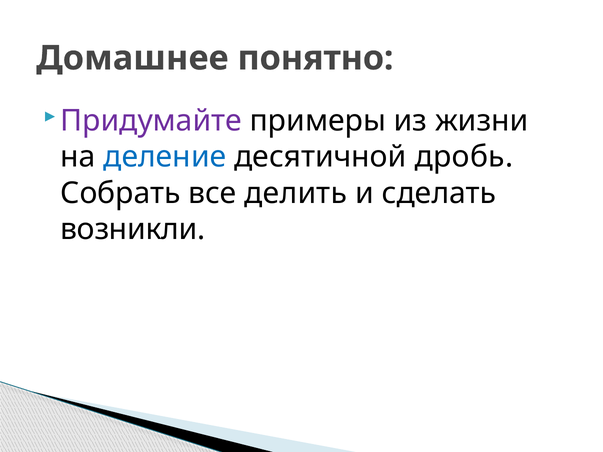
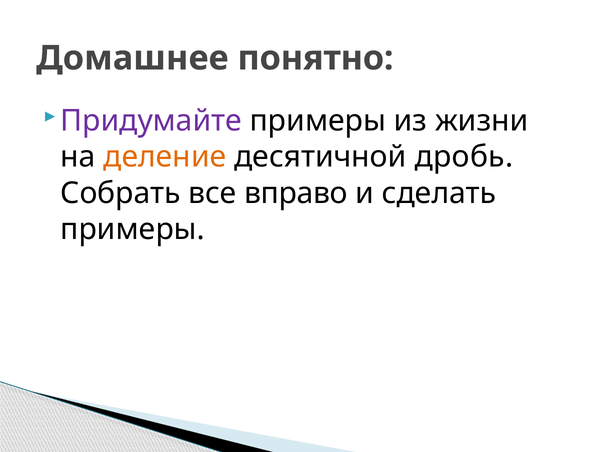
деление colour: blue -> orange
делить: делить -> вправо
возникли at (133, 229): возникли -> примеры
